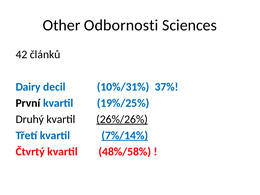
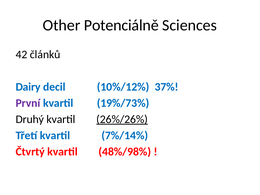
Odbornosti: Odbornosti -> Potenciálně
10%/31%: 10%/31% -> 10%/12%
První colour: black -> purple
19%/25%: 19%/25% -> 19%/73%
7%/14% underline: present -> none
48%/58%: 48%/58% -> 48%/98%
